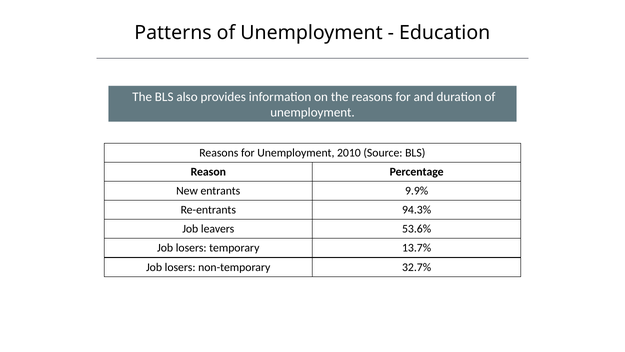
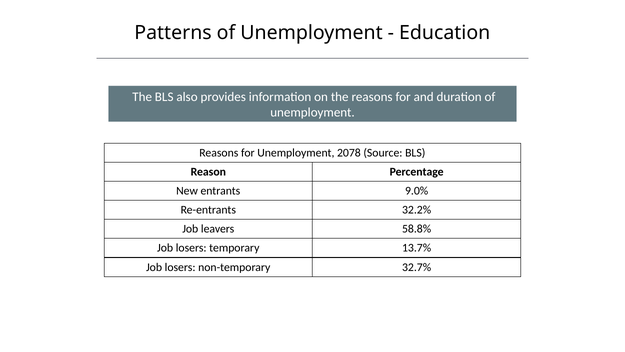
2010: 2010 -> 2078
9.9%: 9.9% -> 9.0%
94.3%: 94.3% -> 32.2%
53.6%: 53.6% -> 58.8%
